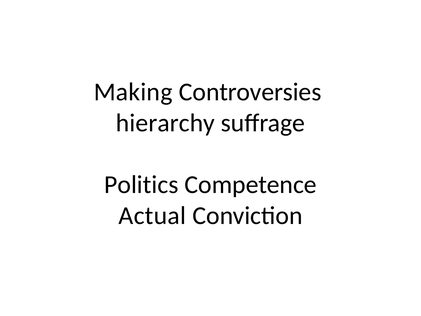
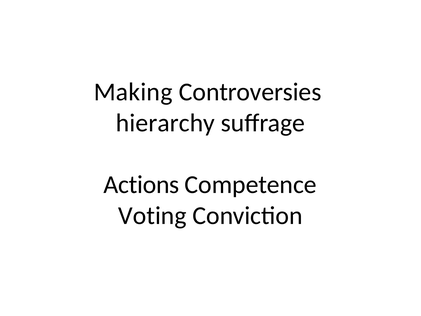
Politics: Politics -> Actions
Actual: Actual -> Voting
